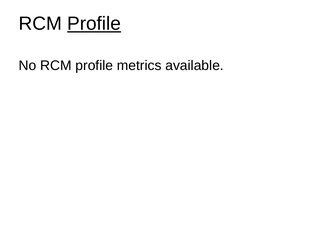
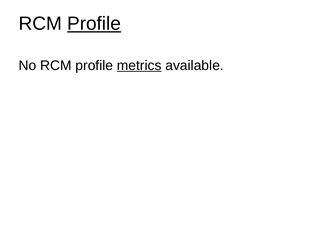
metrics underline: none -> present
